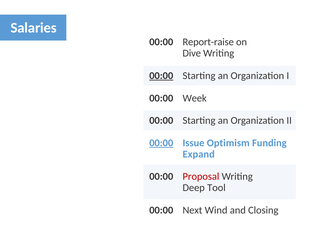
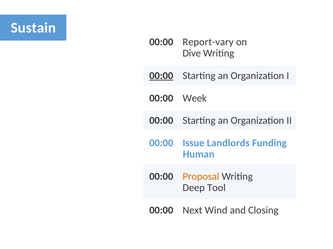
Salaries: Salaries -> Sustain
Report-raise: Report-raise -> Report-vary
00:00 at (161, 143) underline: present -> none
Optimism: Optimism -> Landlords
Expand: Expand -> Human
Proposal colour: red -> orange
